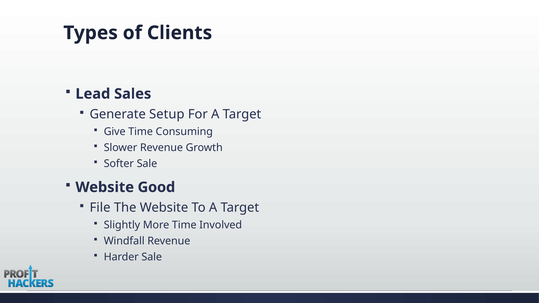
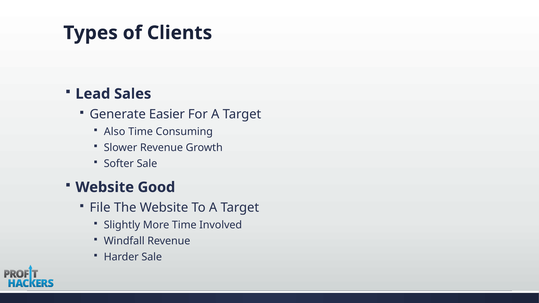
Setup: Setup -> Easier
Give: Give -> Also
